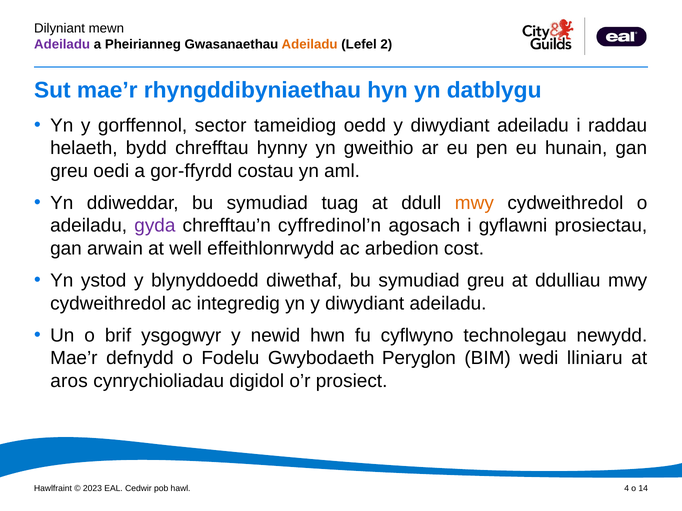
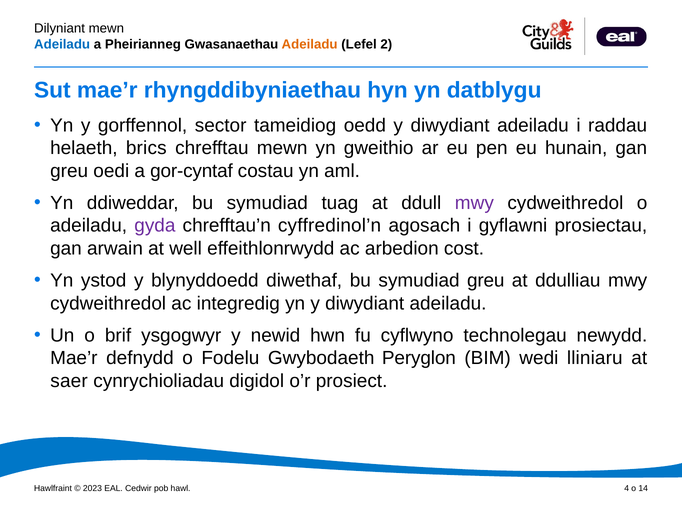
Adeiladu at (62, 44) colour: purple -> blue
bydd: bydd -> brics
chrefftau hynny: hynny -> mewn
gor-ffyrdd: gor-ffyrdd -> gor-cyntaf
mwy at (474, 203) colour: orange -> purple
aros: aros -> saer
